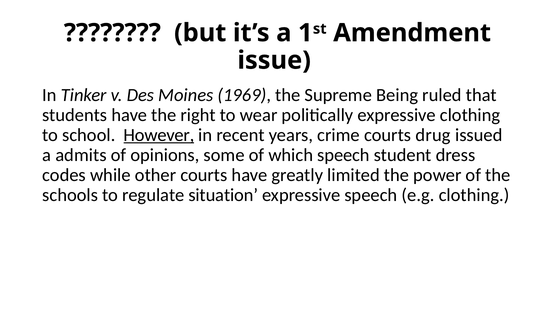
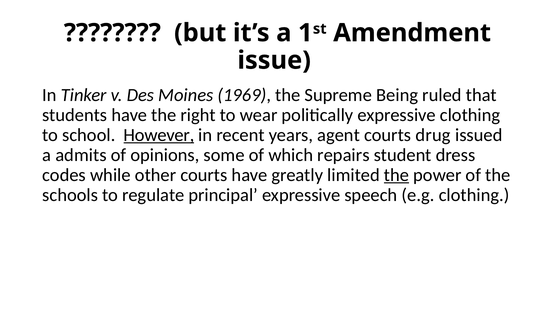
crime: crime -> agent
which speech: speech -> repairs
the at (397, 175) underline: none -> present
situation: situation -> principal
